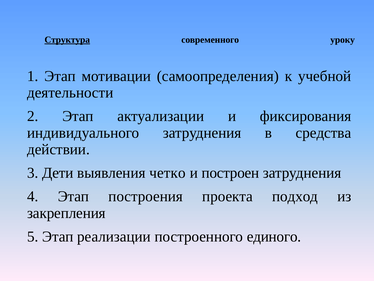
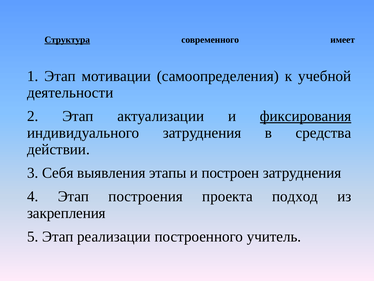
уроку: уроку -> имеет
фиксирования underline: none -> present
Дети: Дети -> Себя
четко: четко -> этапы
единого: единого -> учитель
